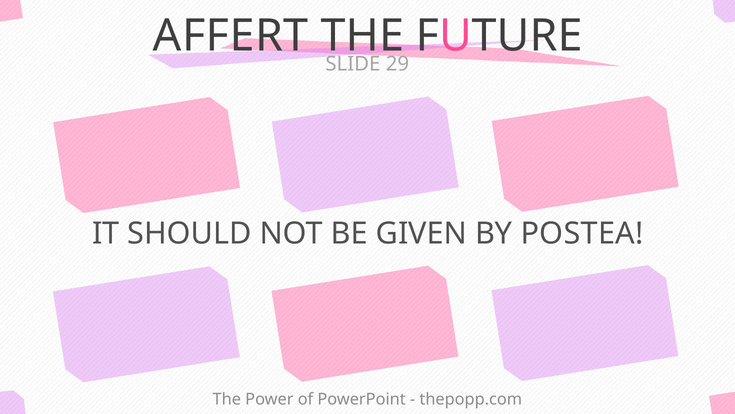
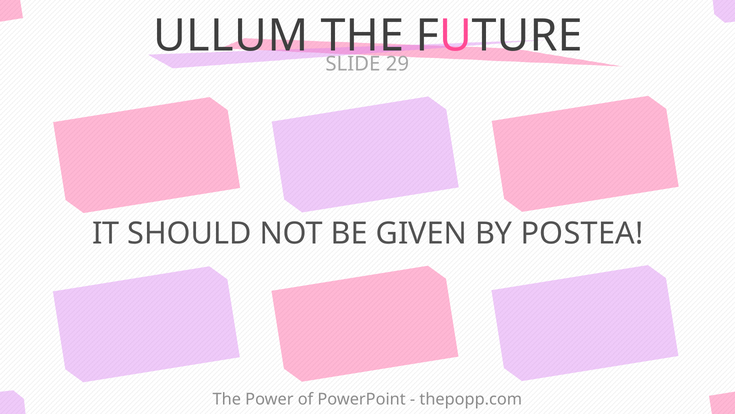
AFFERT: AFFERT -> ULLUM
